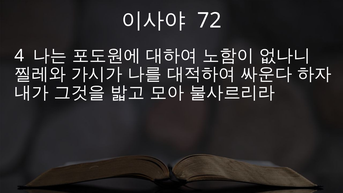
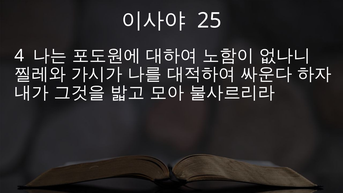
72: 72 -> 25
